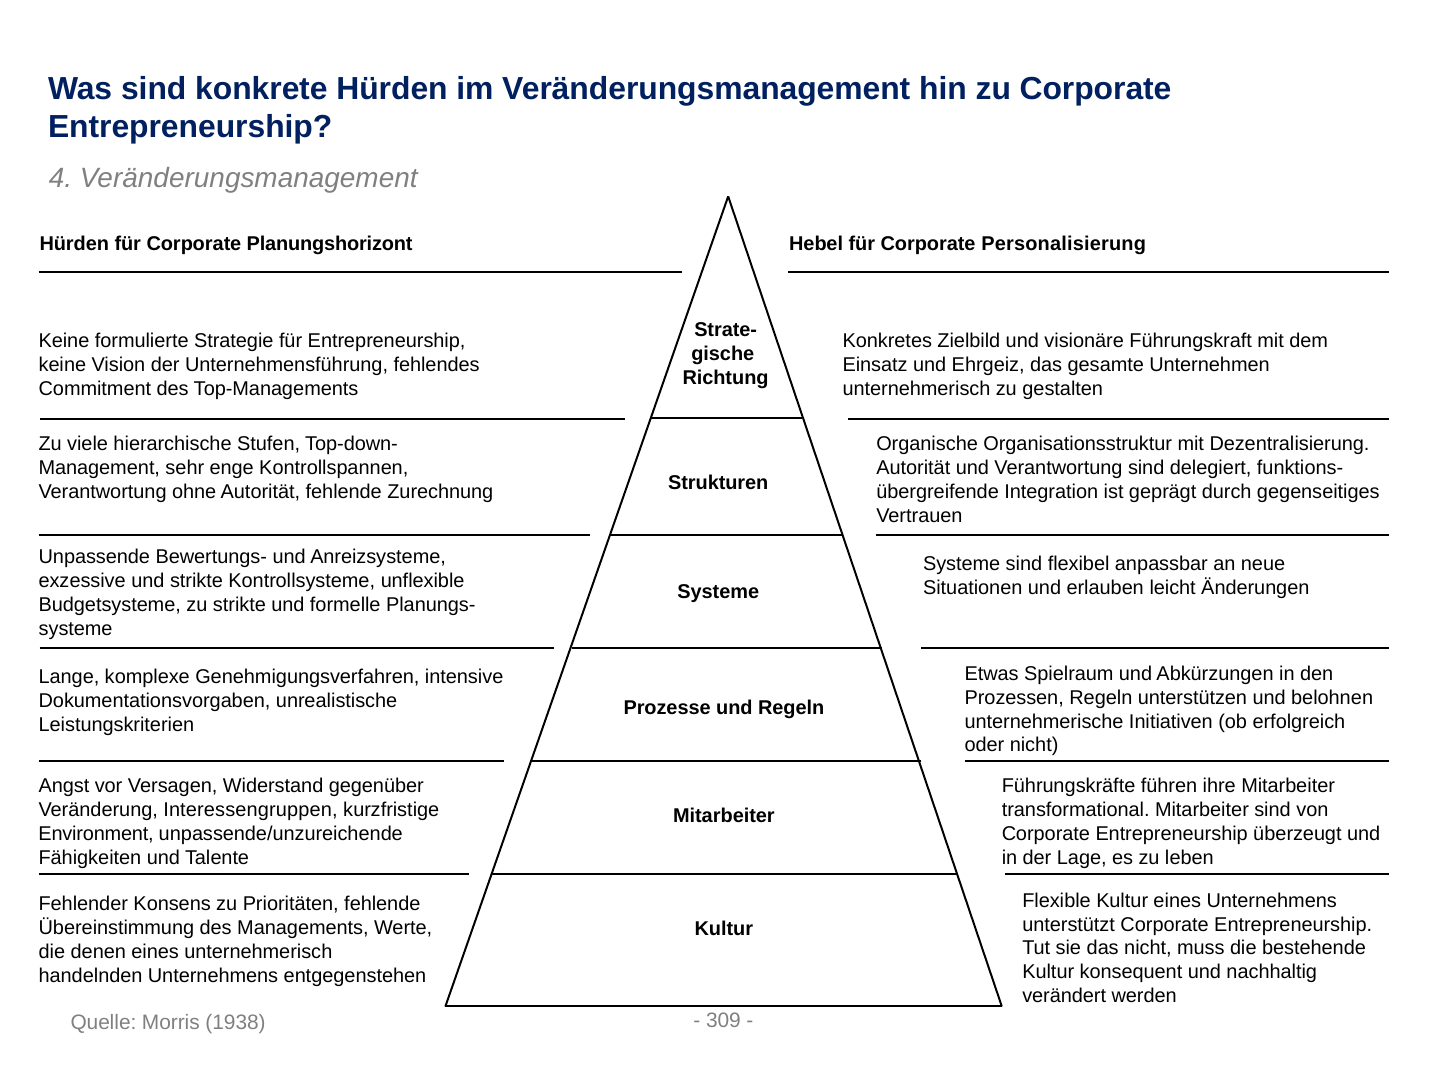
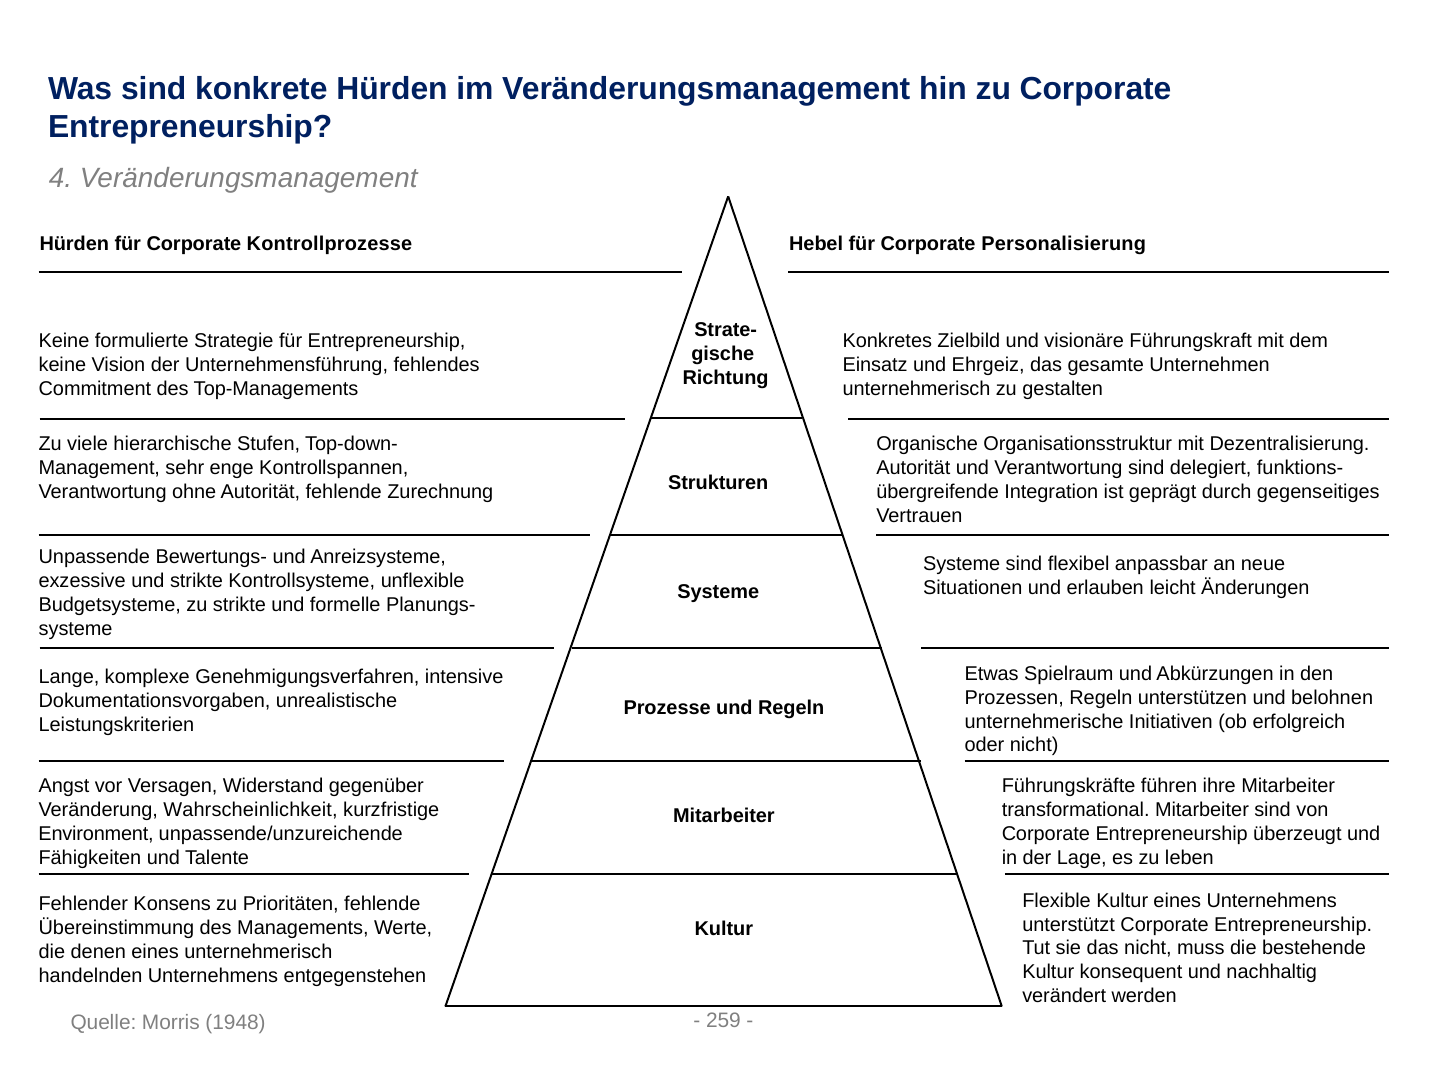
Planungshorizont: Planungshorizont -> Kontrollprozesse
Interessengruppen: Interessengruppen -> Wahrscheinlichkeit
309: 309 -> 259
1938: 1938 -> 1948
